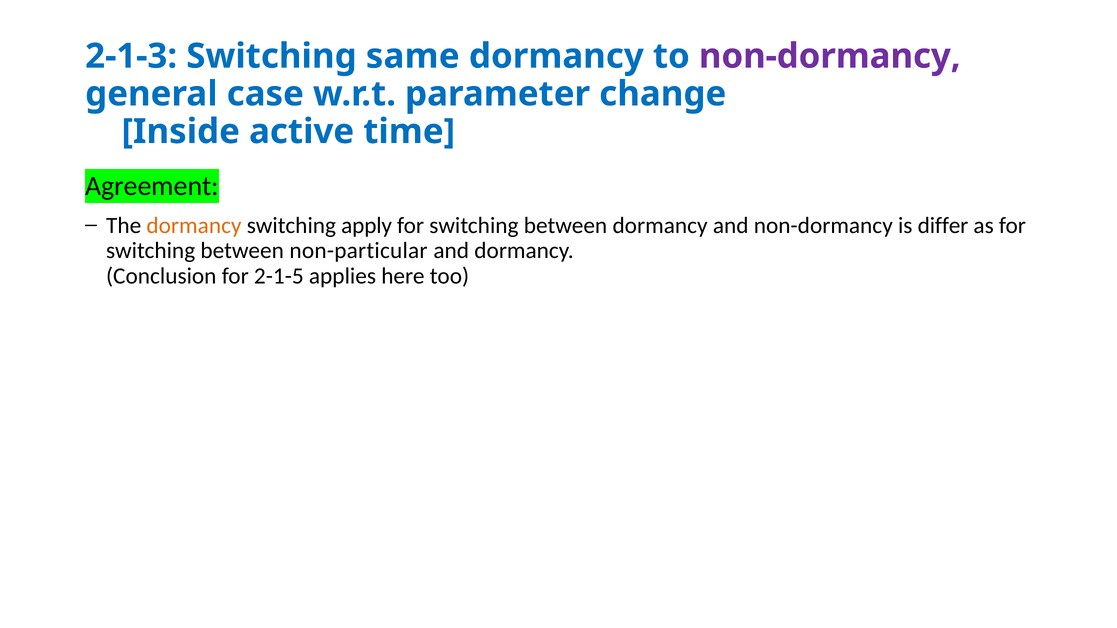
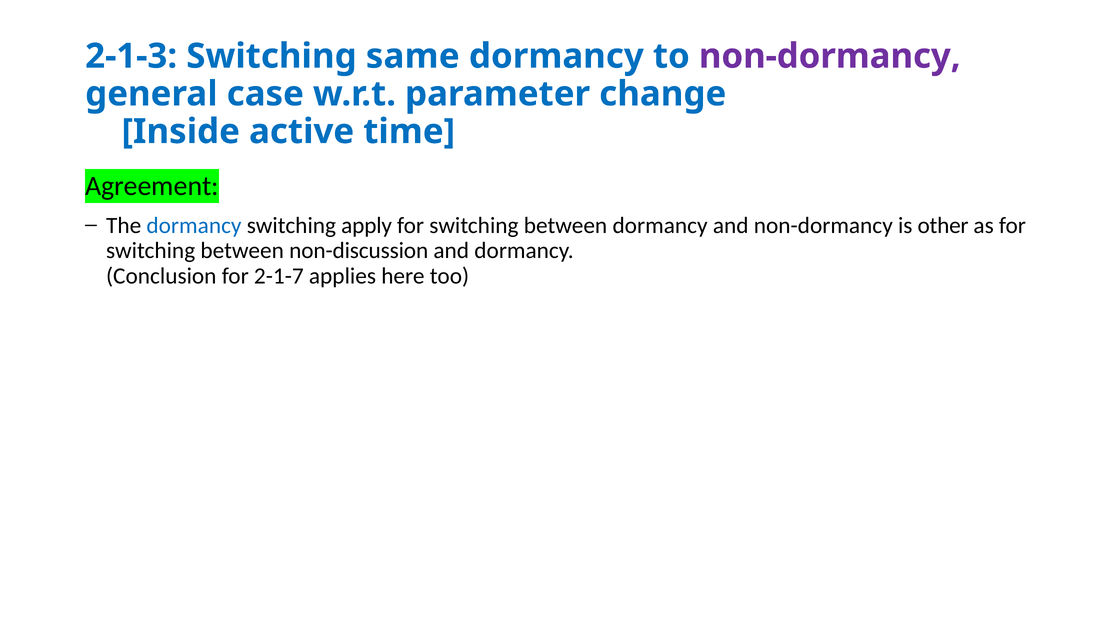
dormancy at (194, 226) colour: orange -> blue
differ: differ -> other
non-particular: non-particular -> non-discussion
2-1-5: 2-1-5 -> 2-1-7
